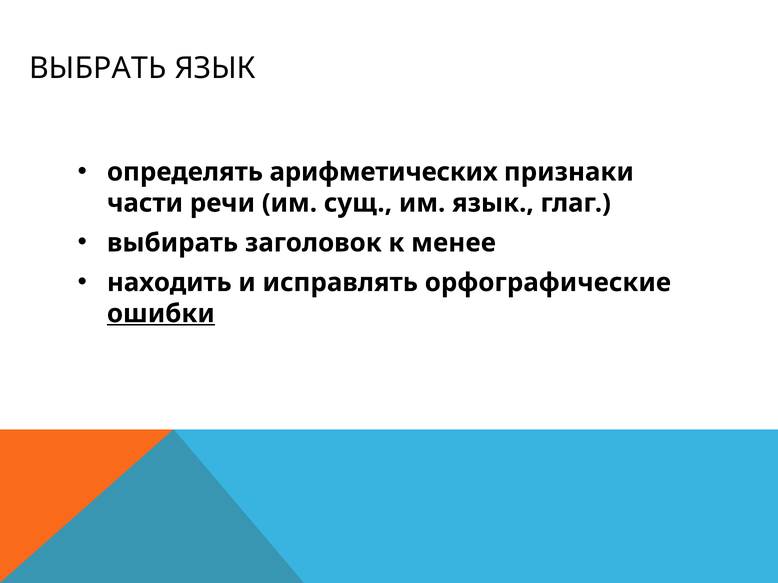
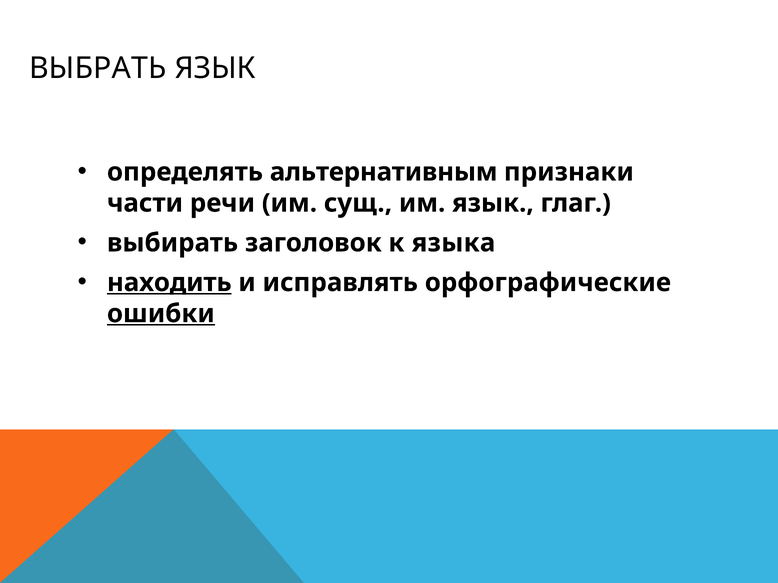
арифметических: арифметических -> альтернативным
менее: менее -> языка
находить underline: none -> present
